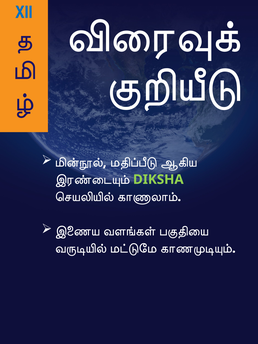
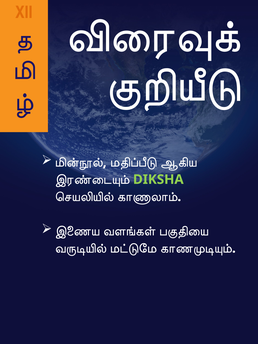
XII colour: blue -> orange
